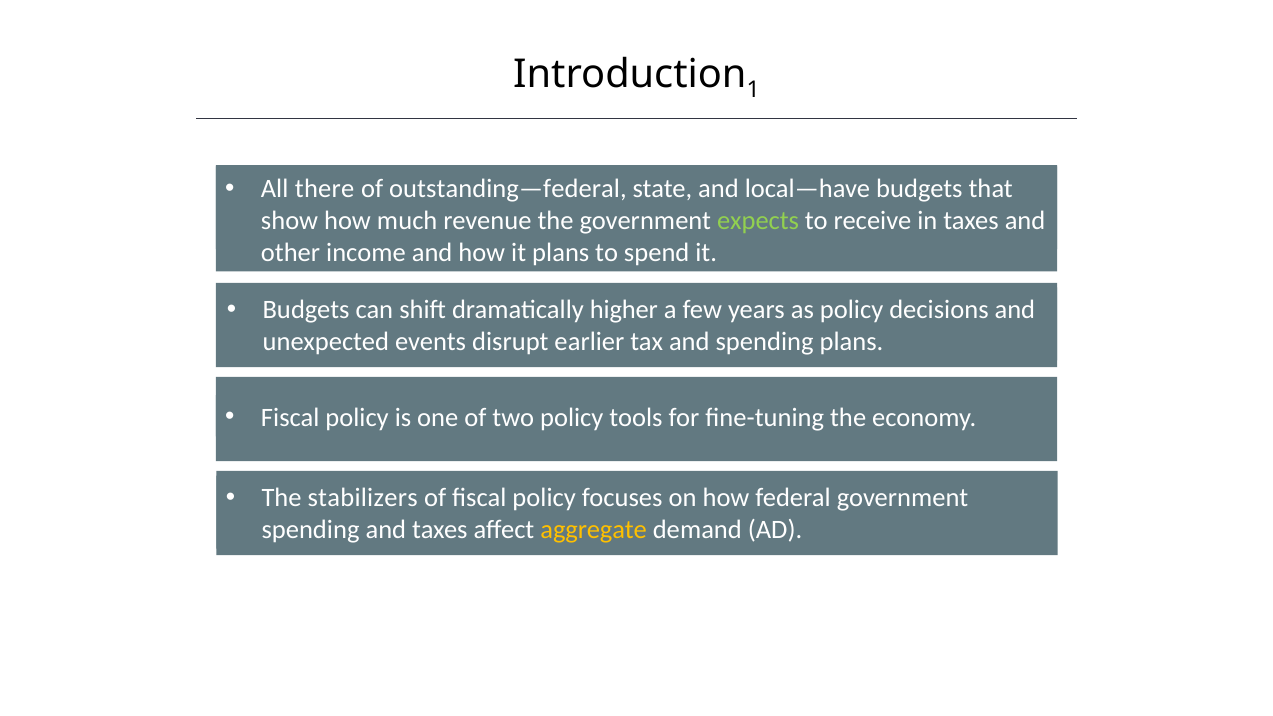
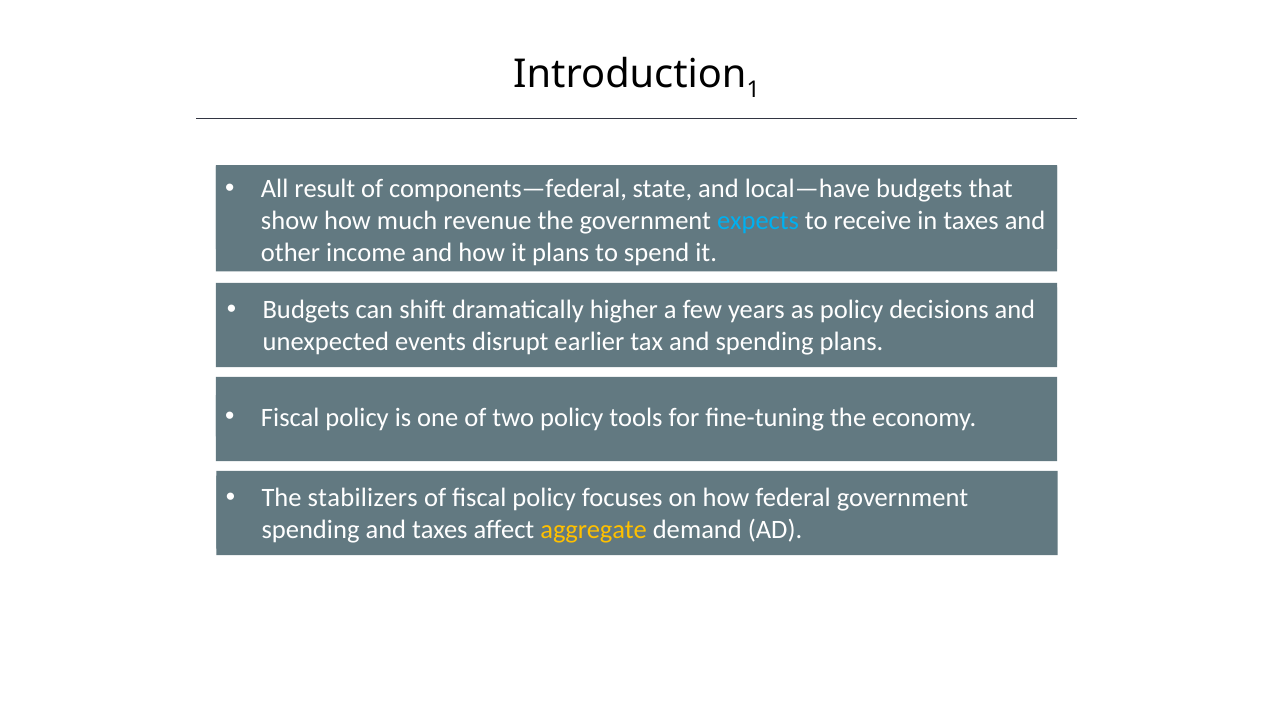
there: there -> result
outstanding—federal: outstanding—federal -> components—federal
expects colour: light green -> light blue
